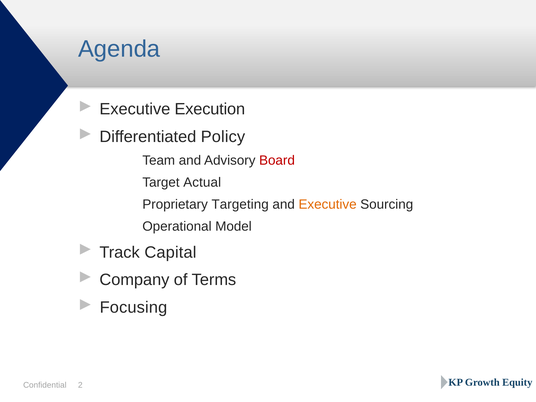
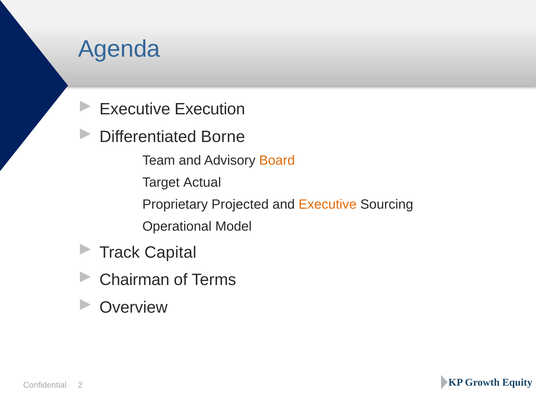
Policy: Policy -> Borne
Board colour: red -> orange
Targeting: Targeting -> Projected
Company: Company -> Chairman
Focusing: Focusing -> Overview
